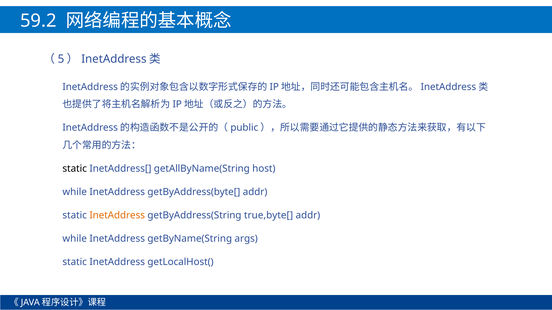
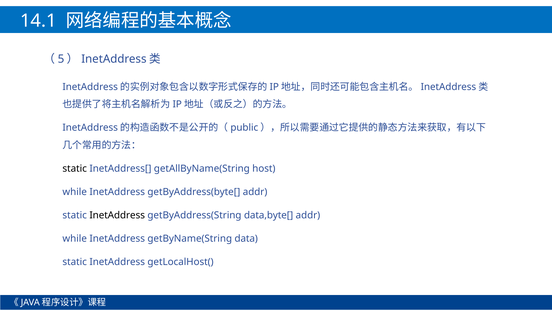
59.2: 59.2 -> 14.1
InetAddress at (117, 216) colour: orange -> black
true,byte[: true,byte[ -> data,byte[
args: args -> data
